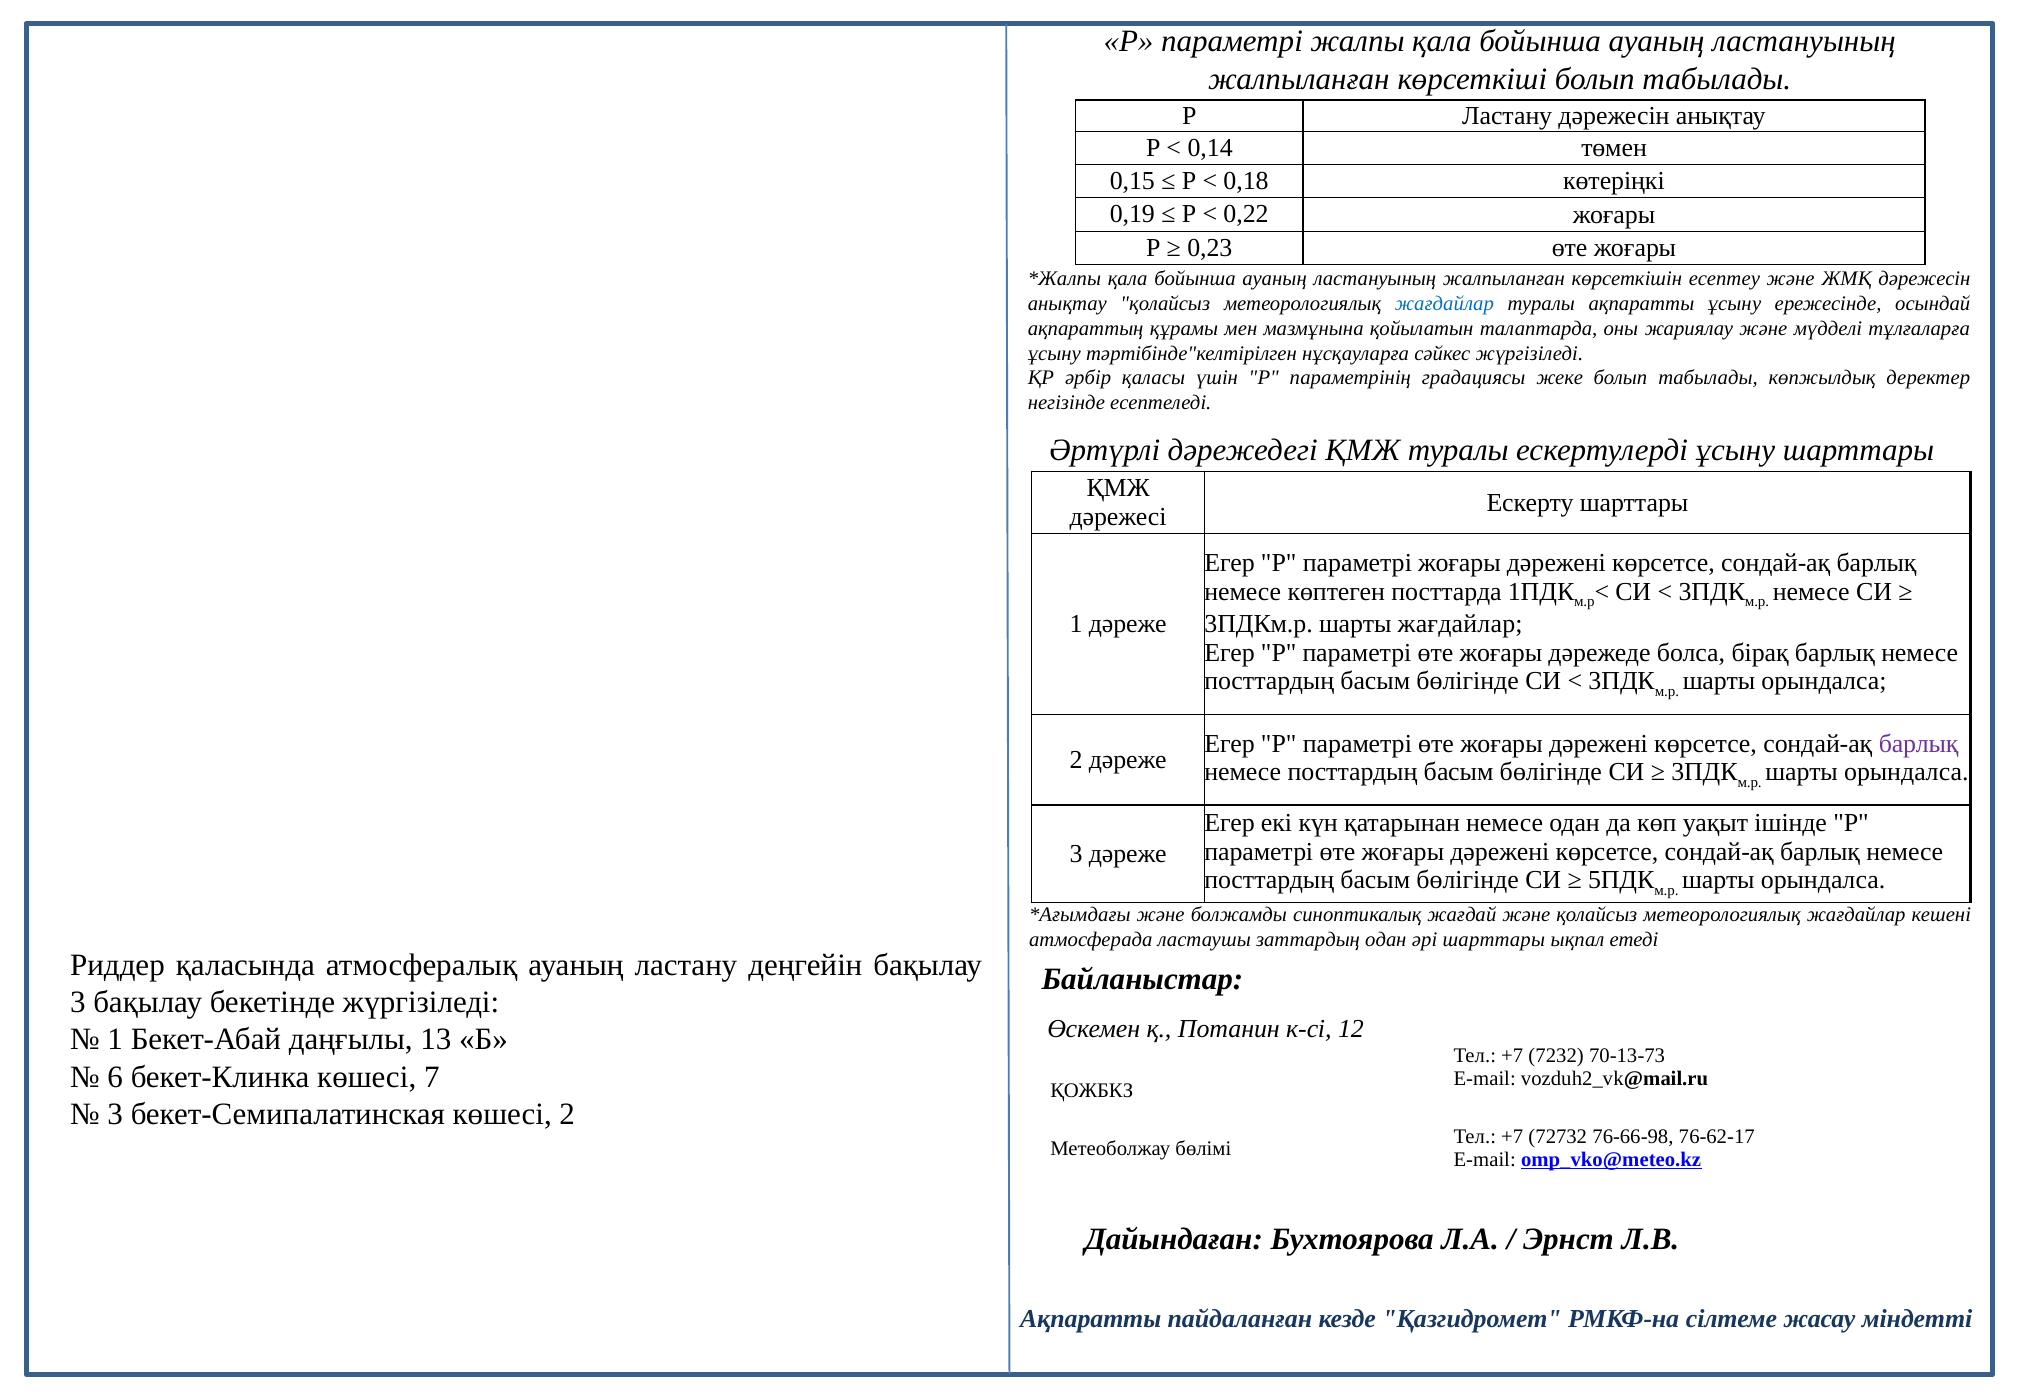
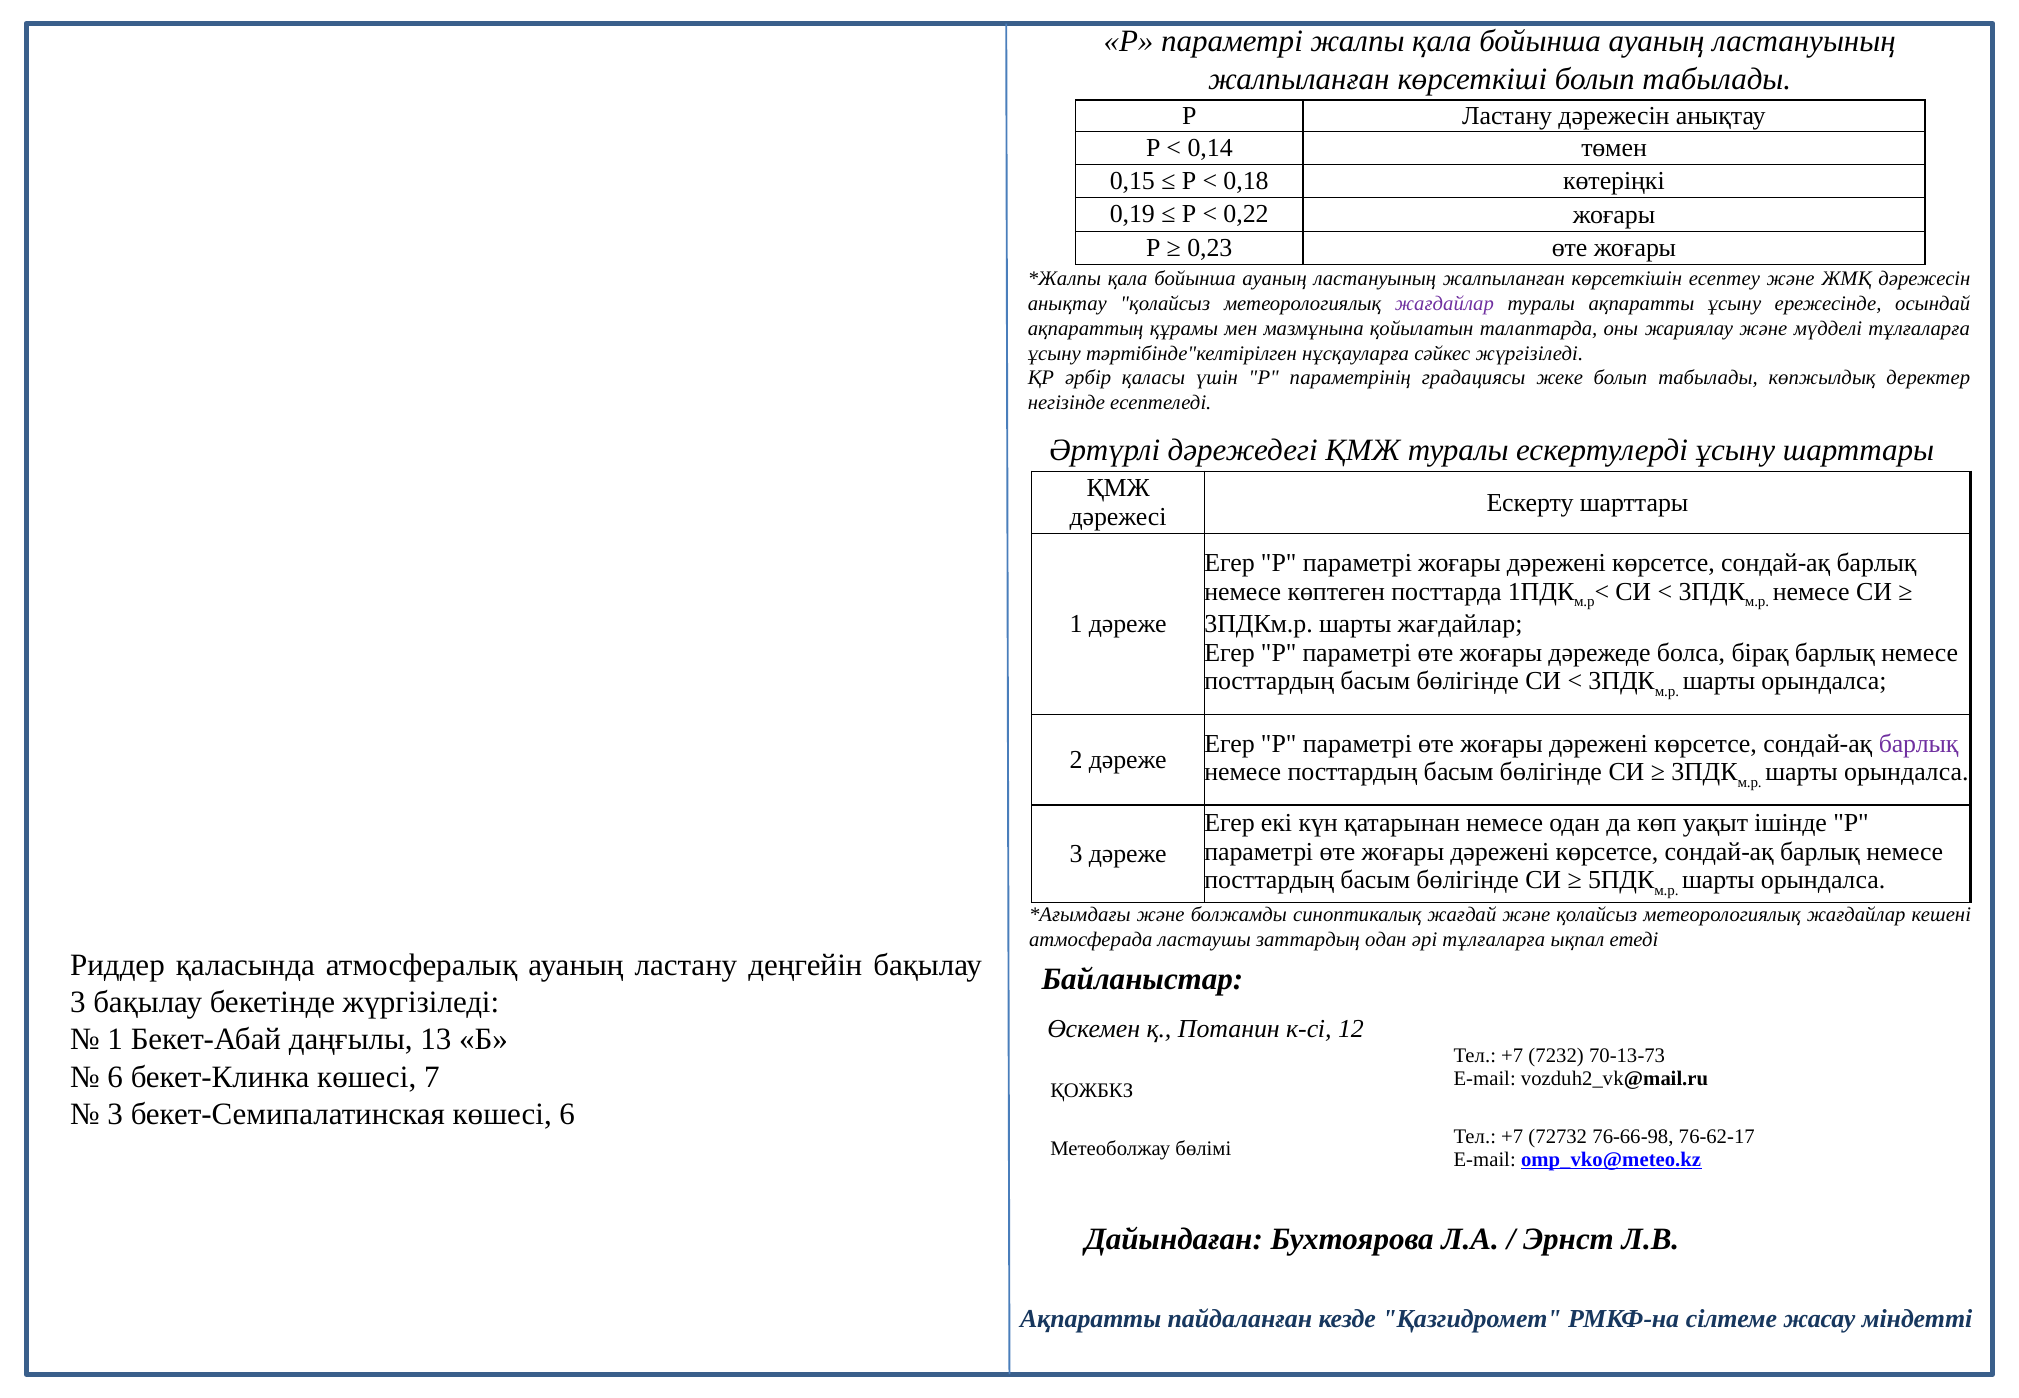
жағдайлар at (1444, 304) colour: blue -> purple
әрі шарттары: шарттары -> тұлғаларға
көшесі 2: 2 -> 6
